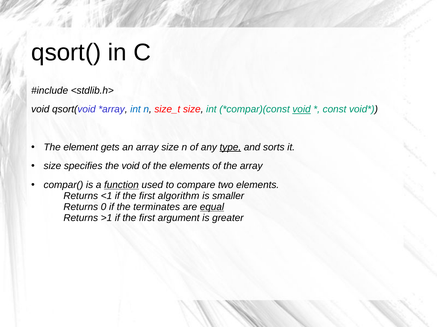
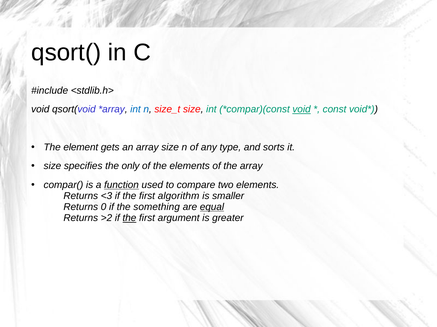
type underline: present -> none
the void: void -> only
<1: <1 -> <3
terminates: terminates -> something
>1: >1 -> >2
the at (129, 218) underline: none -> present
